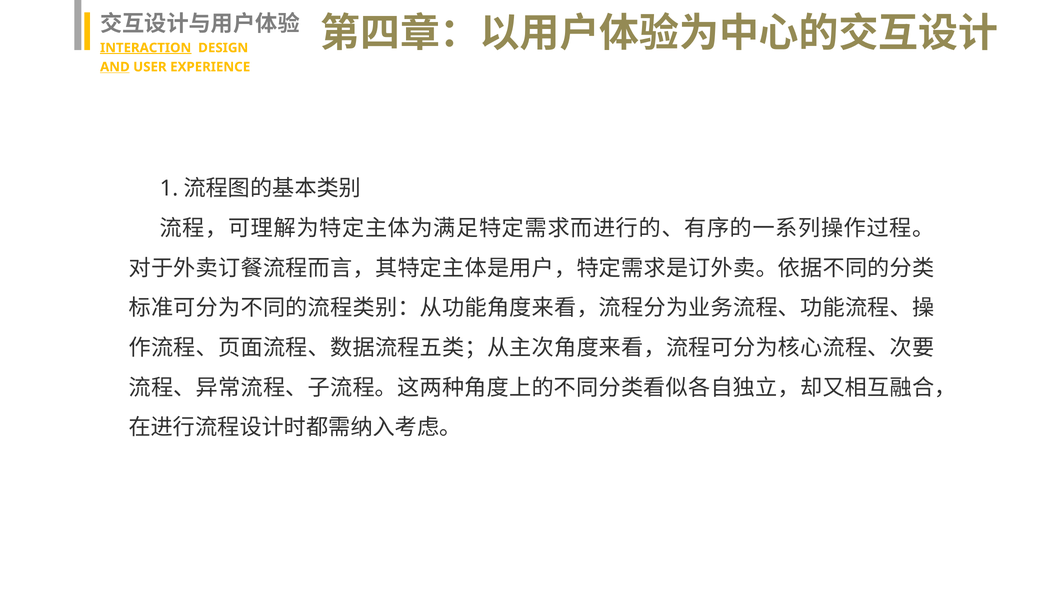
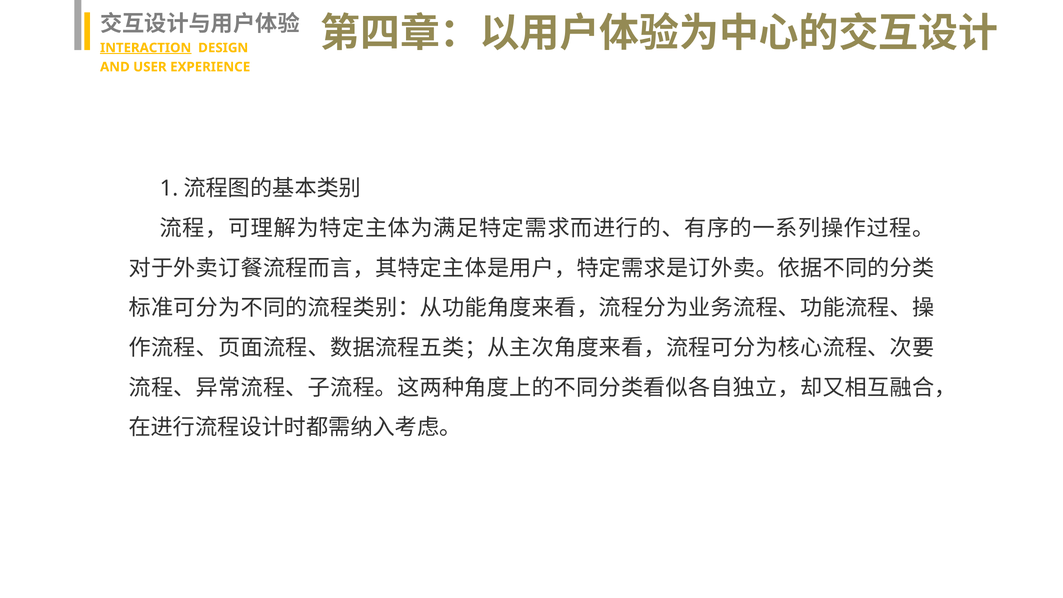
AND underline: present -> none
